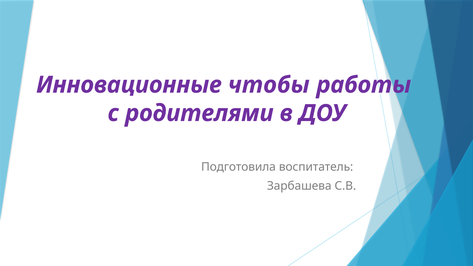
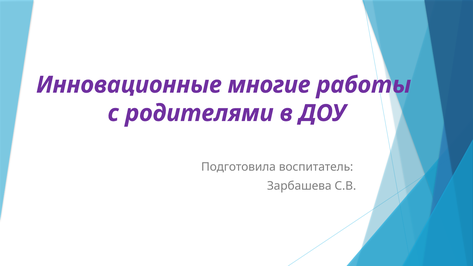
чтобы: чтобы -> многие
